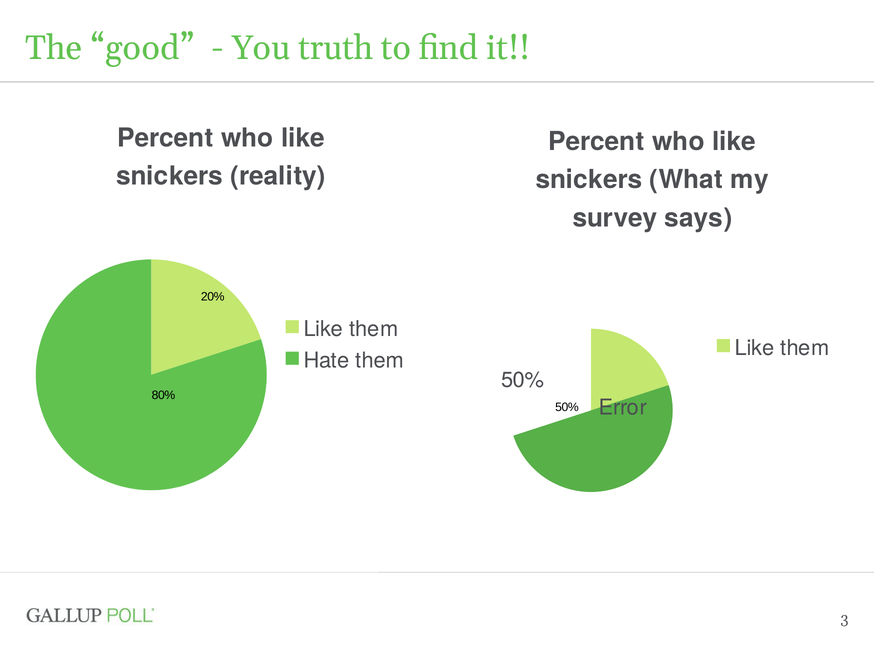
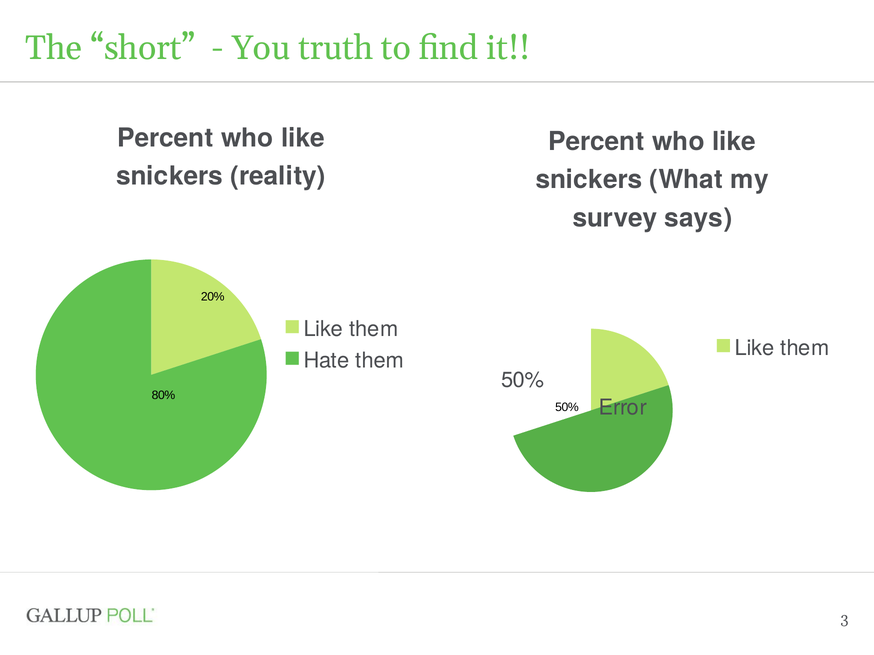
good: good -> short
